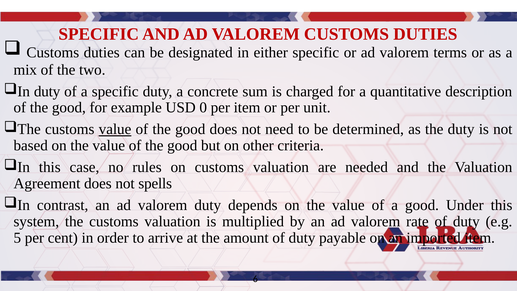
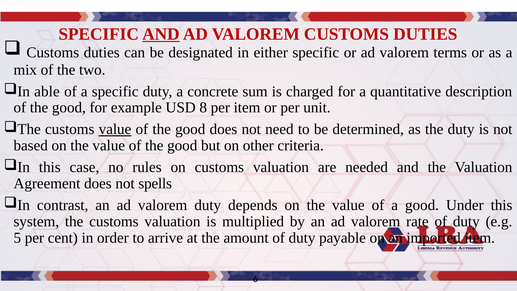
AND at (161, 34) underline: none -> present
duty at (47, 91): duty -> able
0: 0 -> 8
